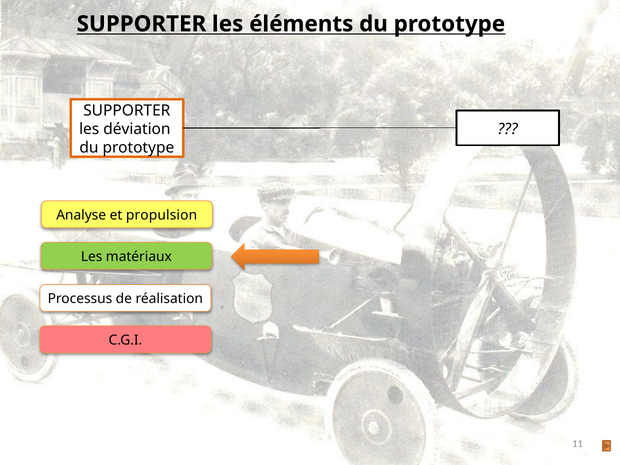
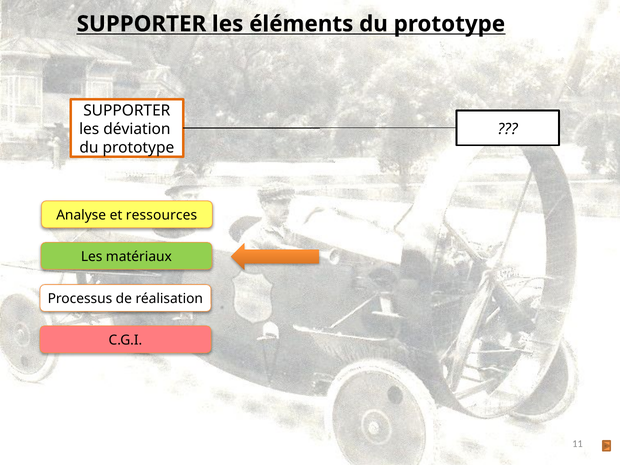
propulsion: propulsion -> ressources
